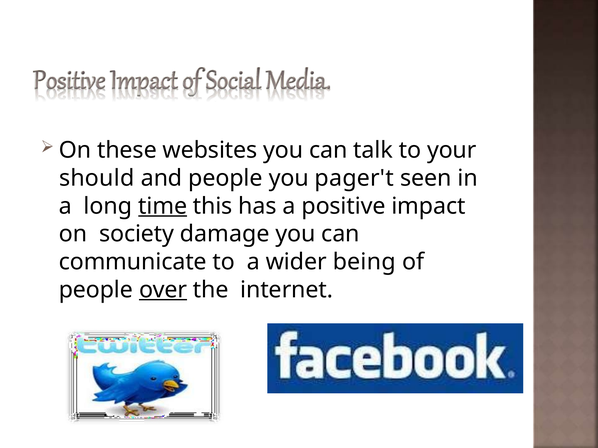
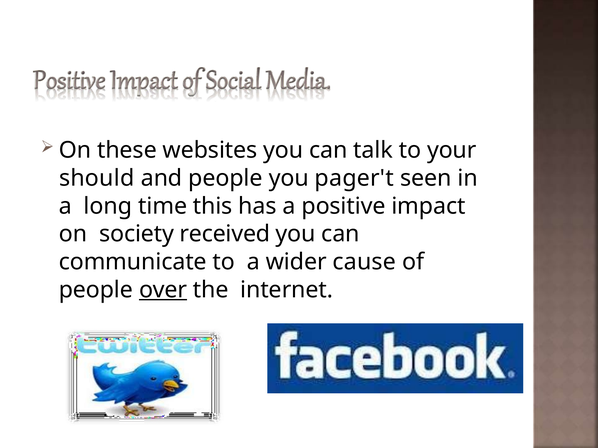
time underline: present -> none
damage: damage -> received
being: being -> cause
